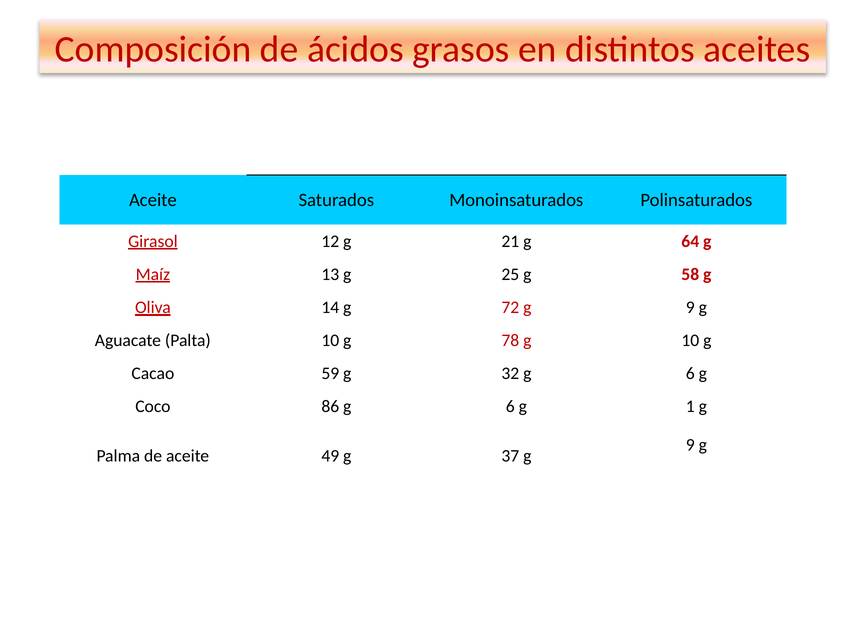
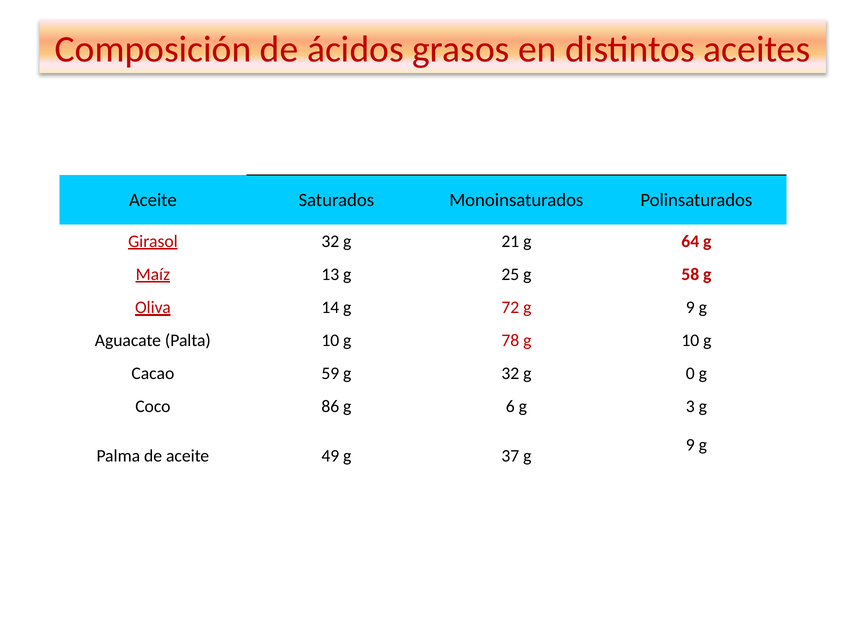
Girasol 12: 12 -> 32
32 g 6: 6 -> 0
1: 1 -> 3
